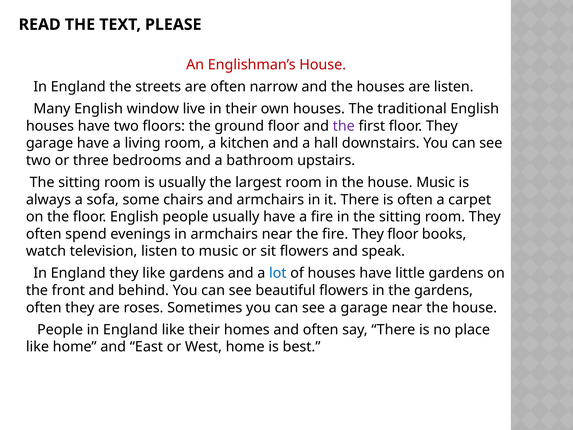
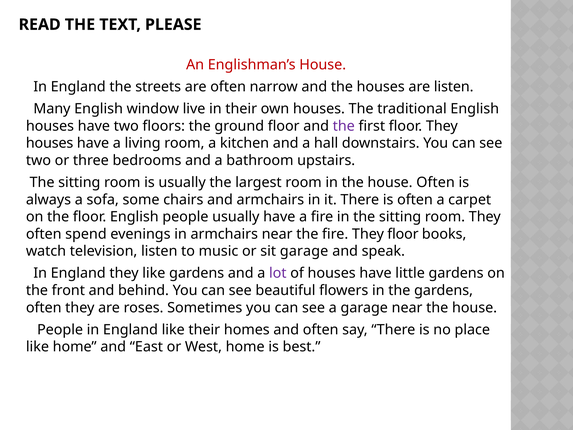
garage at (50, 143): garage -> houses
house Music: Music -> Often
sit flowers: flowers -> garage
lot colour: blue -> purple
